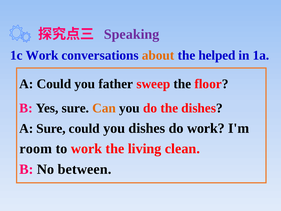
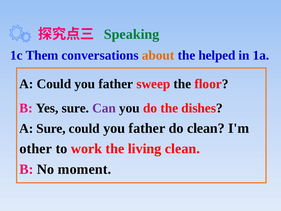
Speaking colour: purple -> green
1c Work: Work -> Them
Can colour: orange -> purple
dishes at (147, 128): dishes -> father
do work: work -> clean
room: room -> other
between: between -> moment
